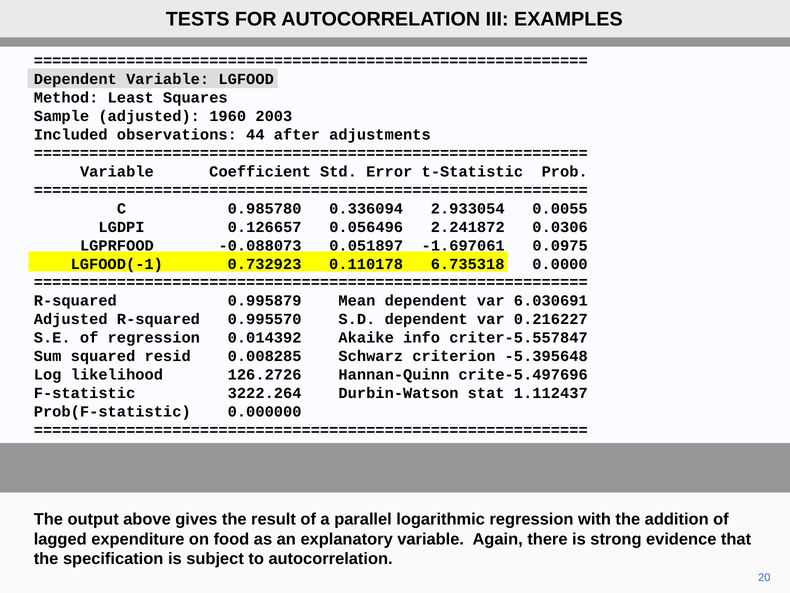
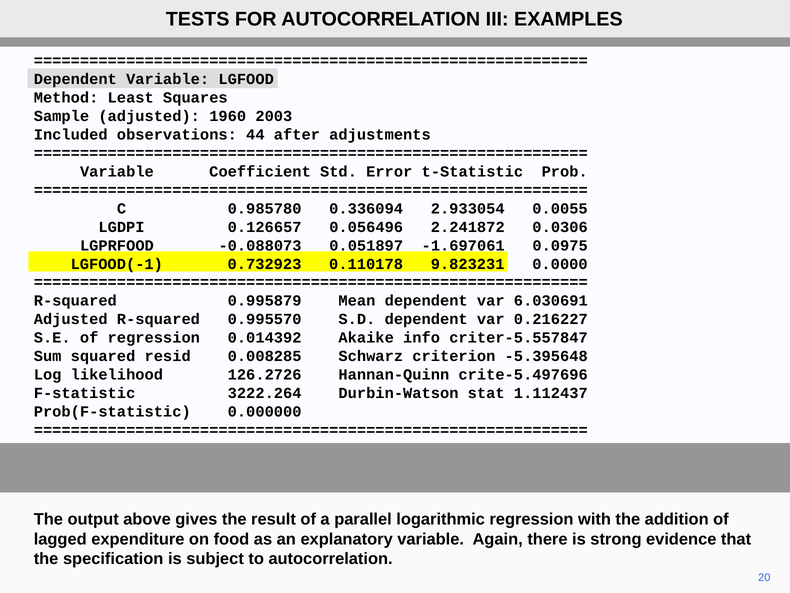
6.735318: 6.735318 -> 9.823231
